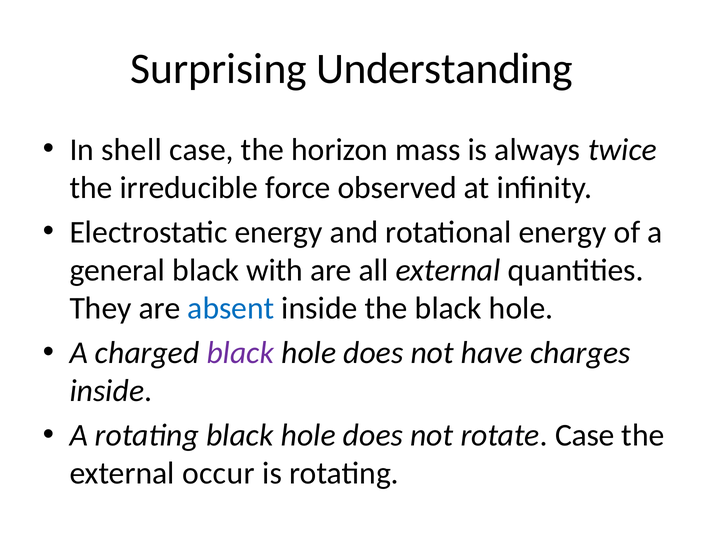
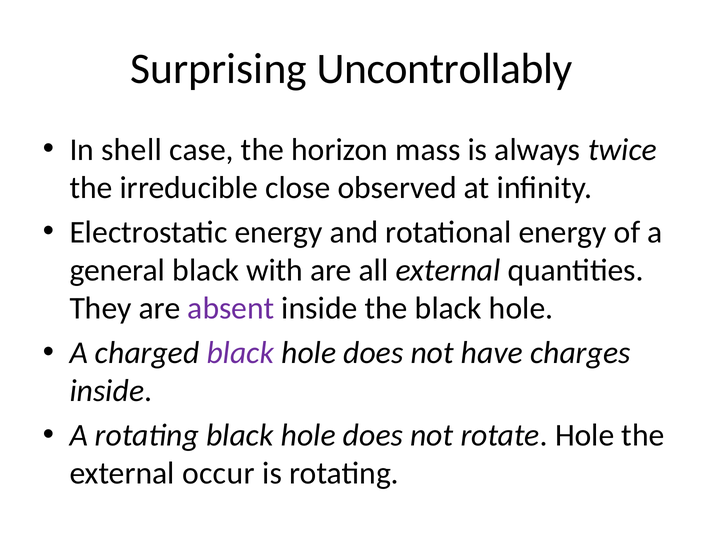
Understanding: Understanding -> Uncontrollably
force: force -> close
absent colour: blue -> purple
rotate Case: Case -> Hole
